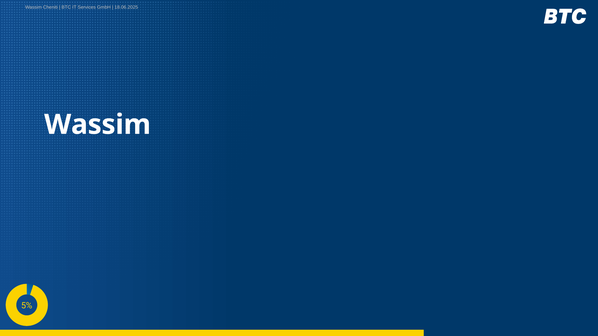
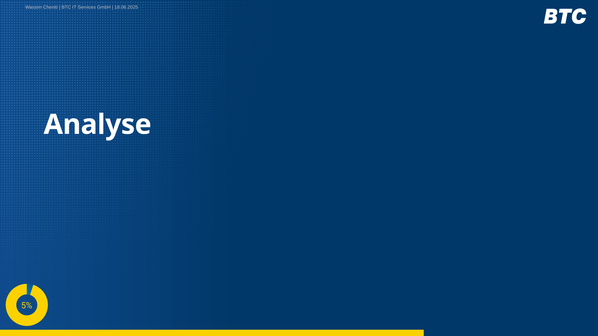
Wassim at (98, 125): Wassim -> Analyse
